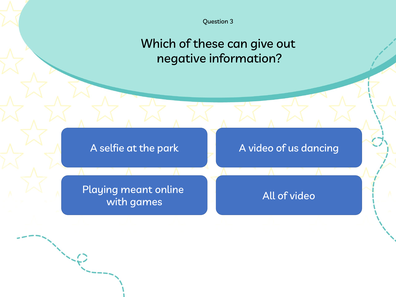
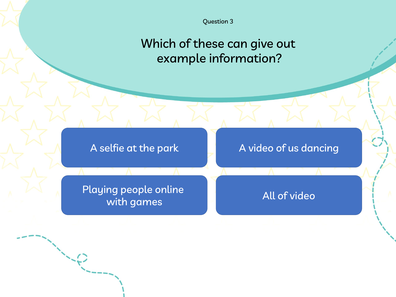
negative: negative -> example
meant: meant -> people
